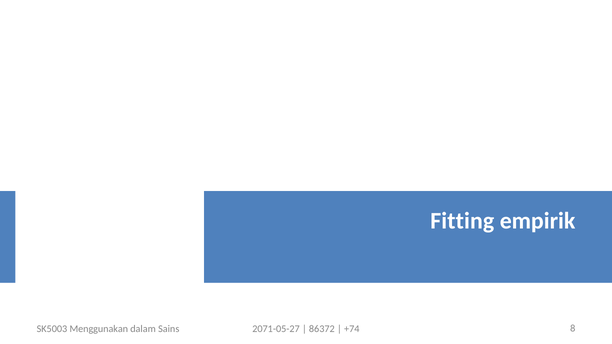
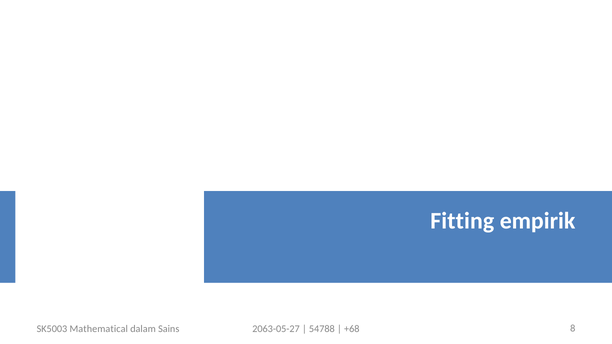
Menggunakan: Menggunakan -> Mathematical
2071-05-27: 2071-05-27 -> 2063-05-27
86372: 86372 -> 54788
+74: +74 -> +68
